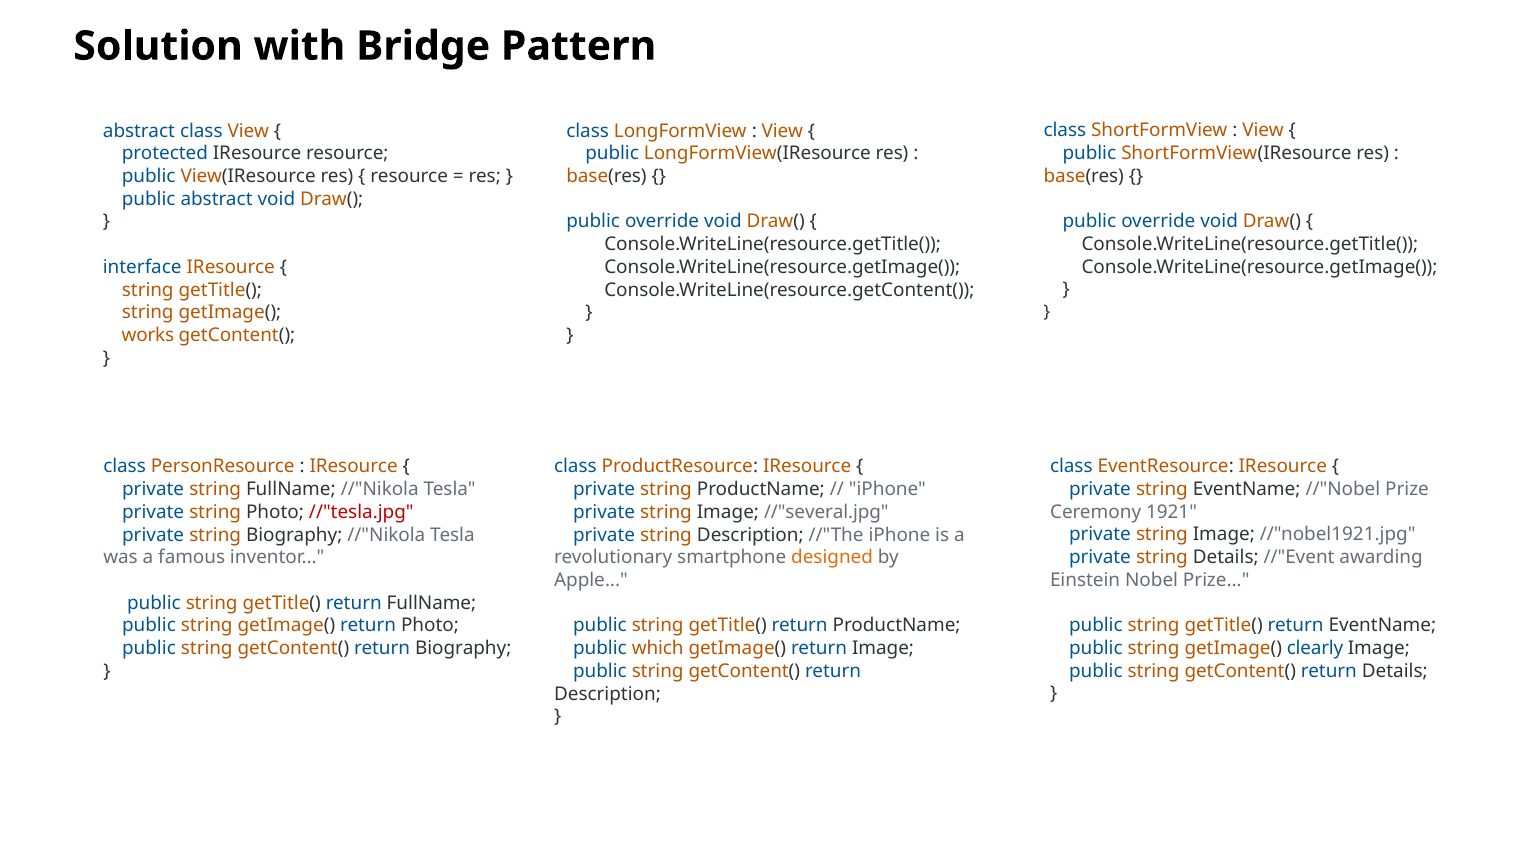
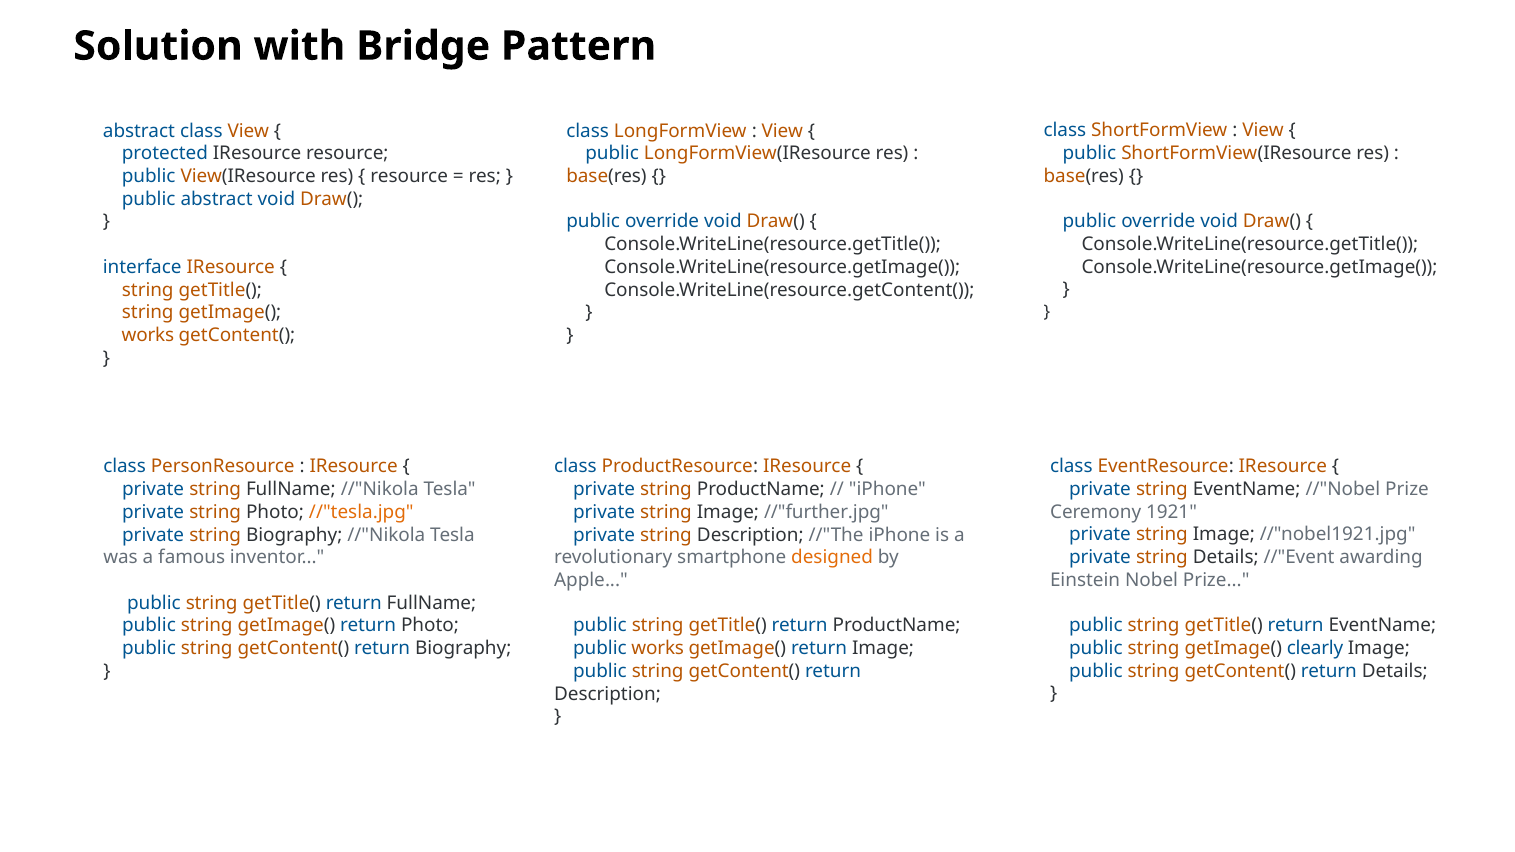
//"tesla.jpg colour: red -> orange
//"several.jpg: //"several.jpg -> //"further.jpg
public which: which -> works
